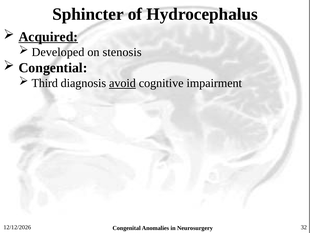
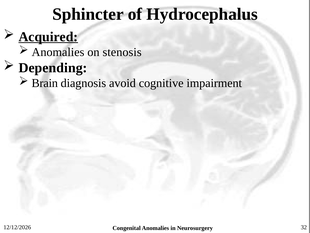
Developed at (58, 52): Developed -> Anomalies
Congential: Congential -> Depending
Third: Third -> Brain
avoid underline: present -> none
